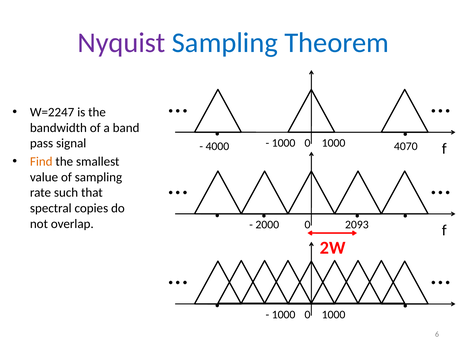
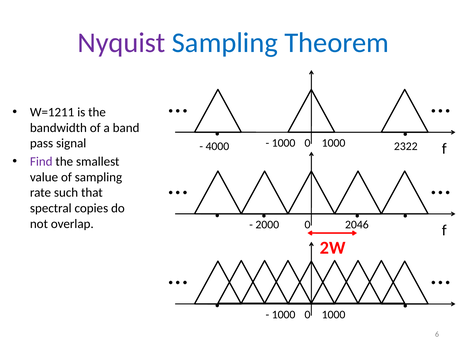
W=2247: W=2247 -> W=1211
4070: 4070 -> 2322
Find colour: orange -> purple
2093: 2093 -> 2046
